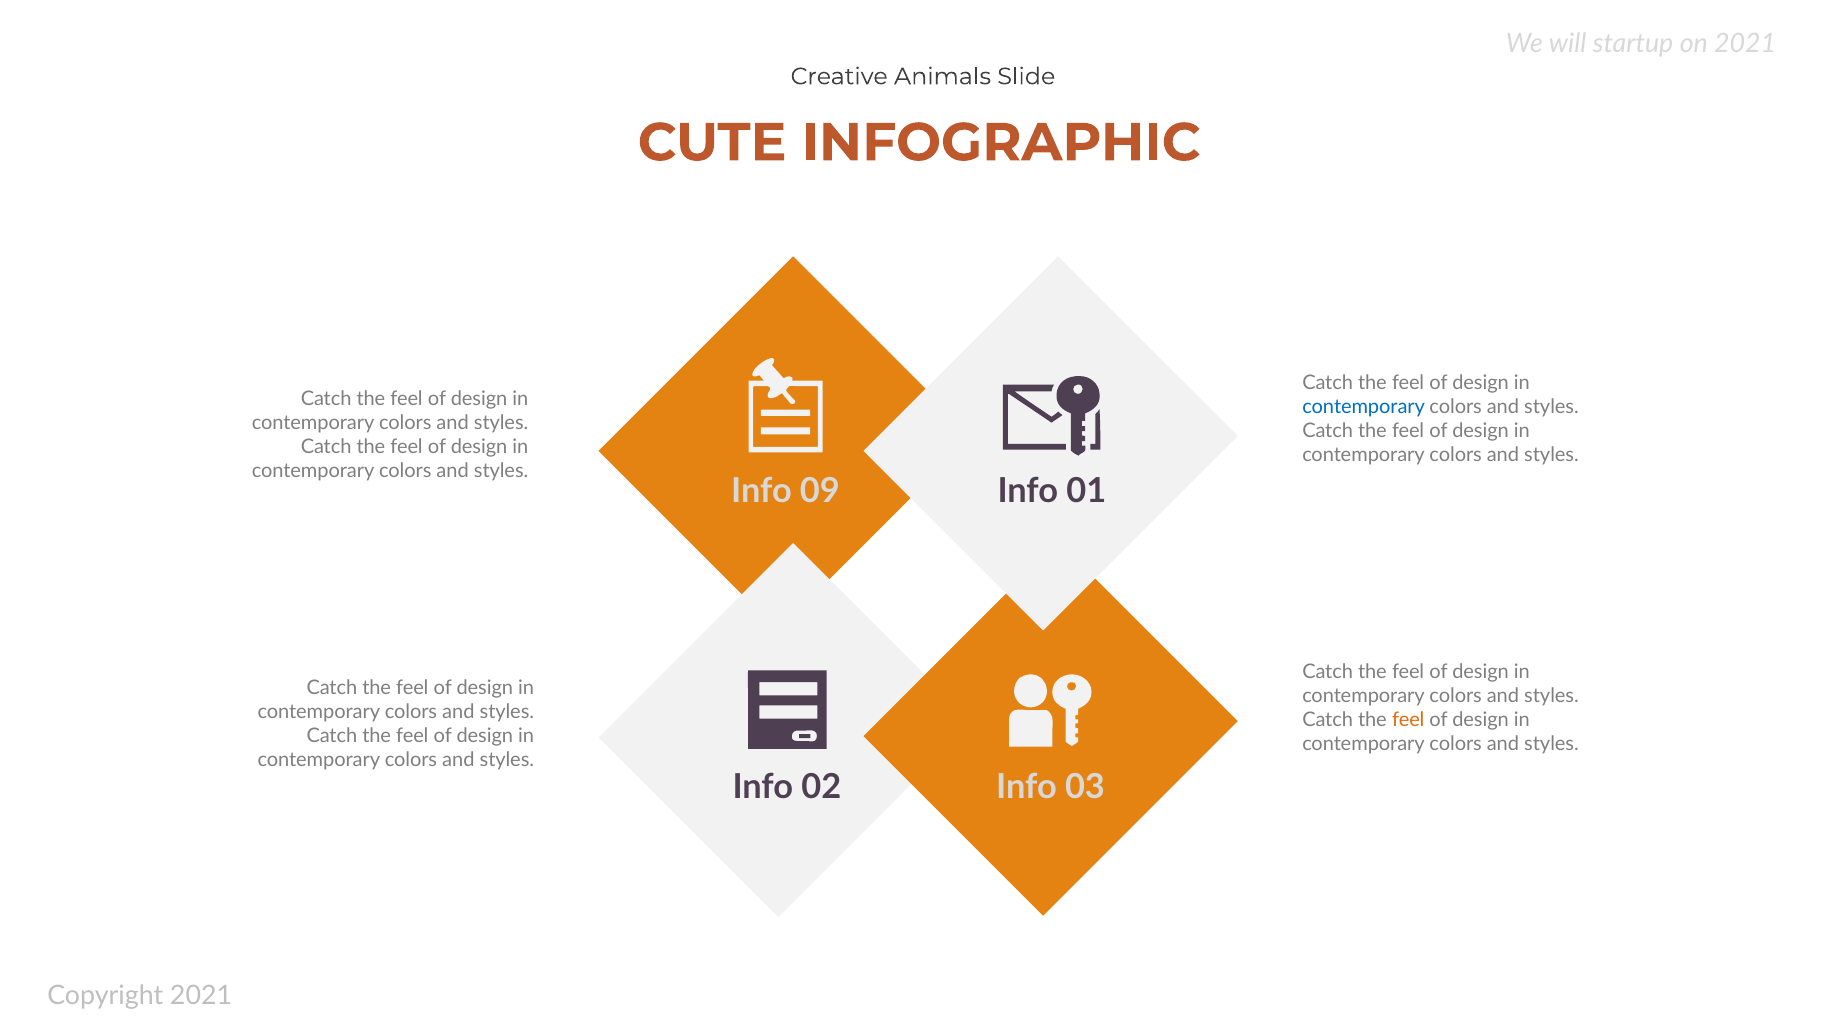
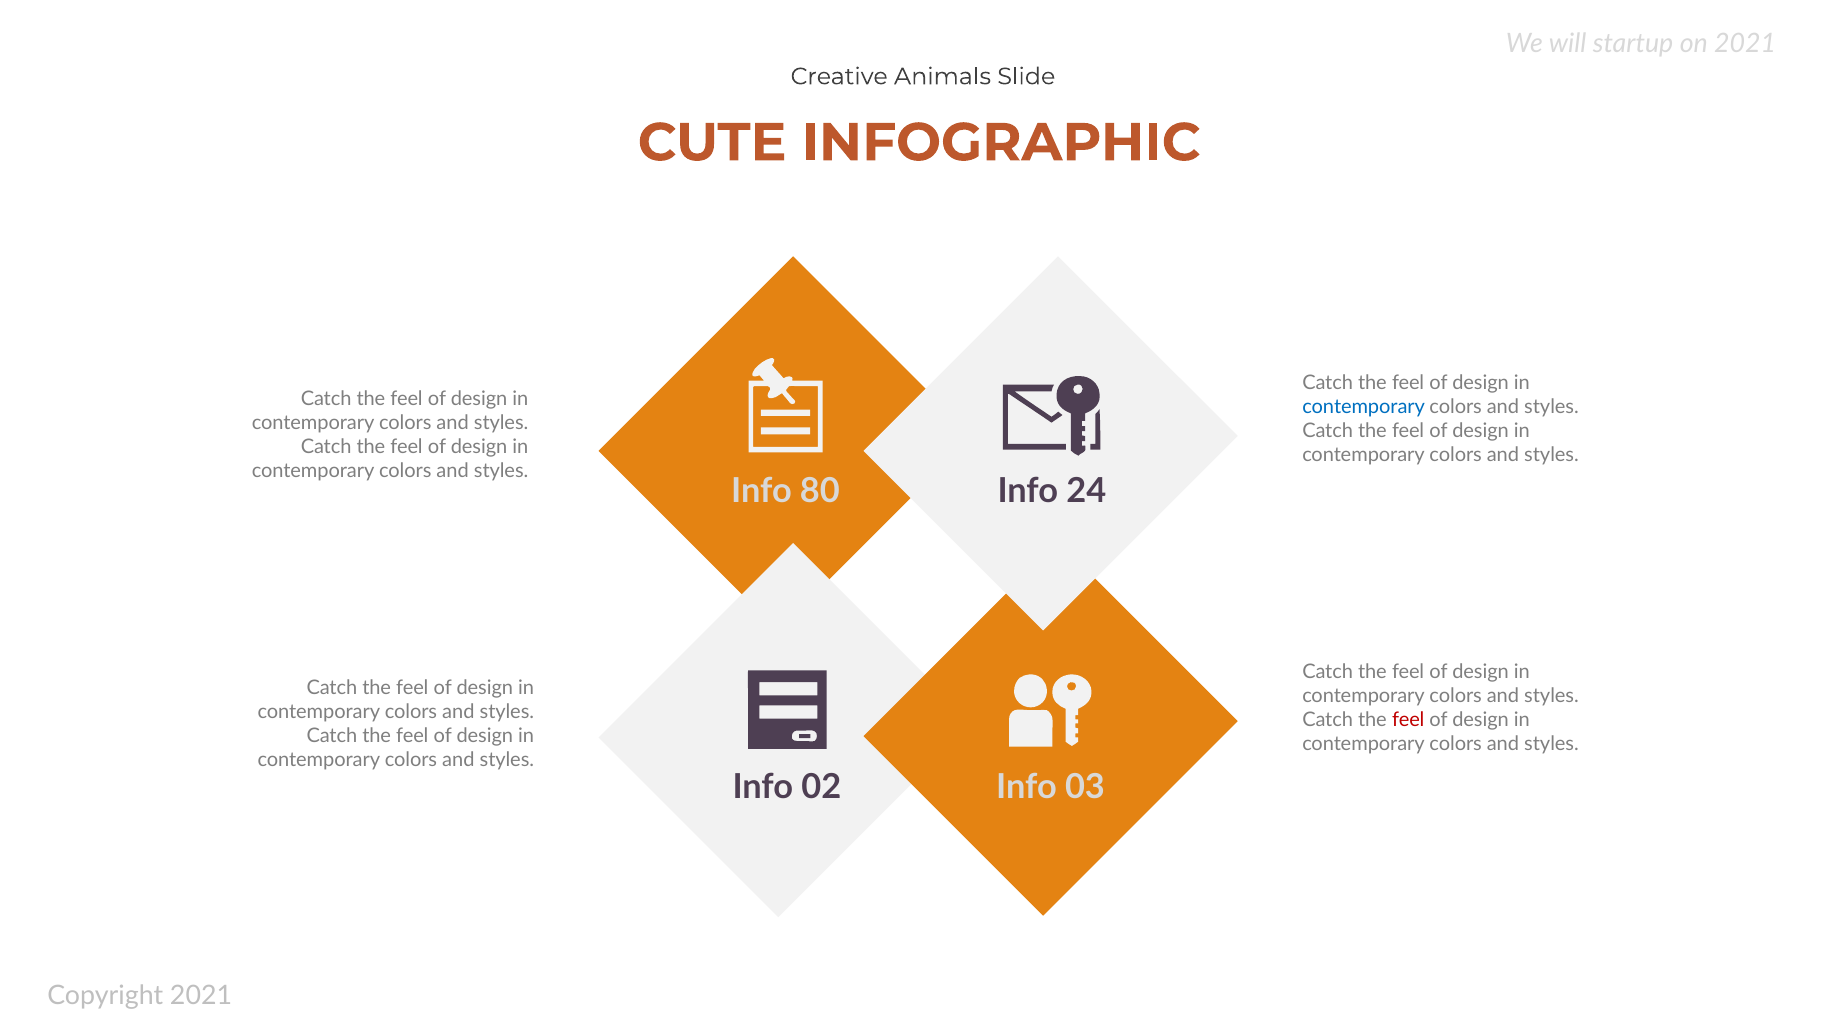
09: 09 -> 80
01: 01 -> 24
feel at (1408, 720) colour: orange -> red
